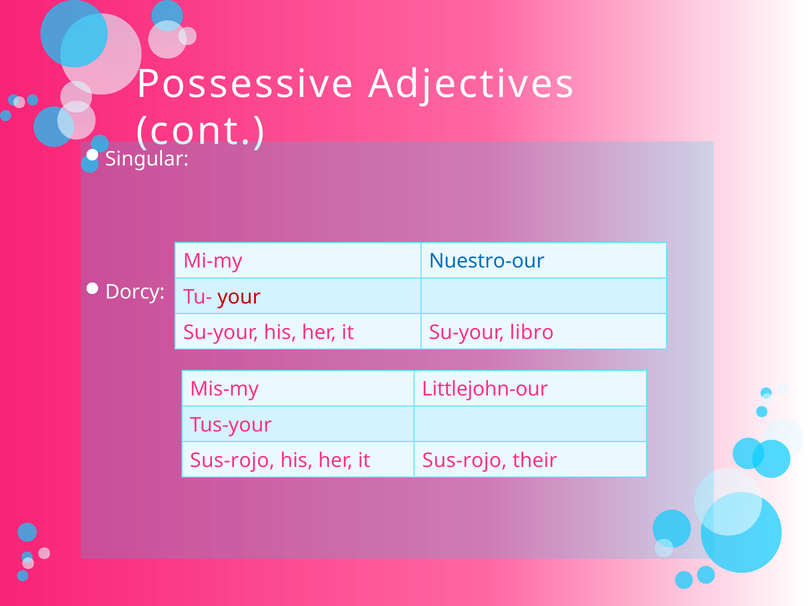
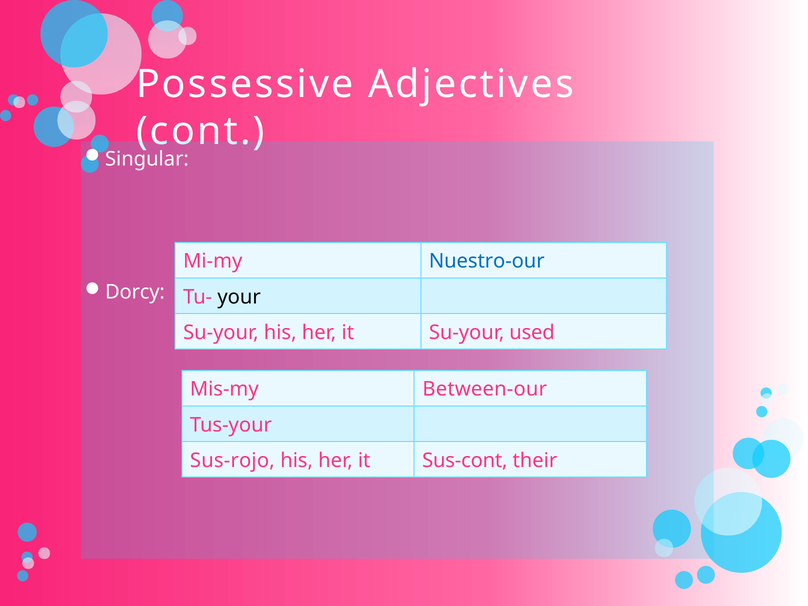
your colour: red -> black
libro: libro -> used
Littlejohn-our: Littlejohn-our -> Between-our
it Sus-rojo: Sus-rojo -> Sus-cont
